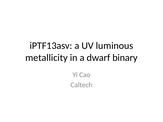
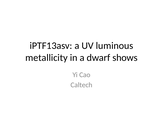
binary: binary -> shows
